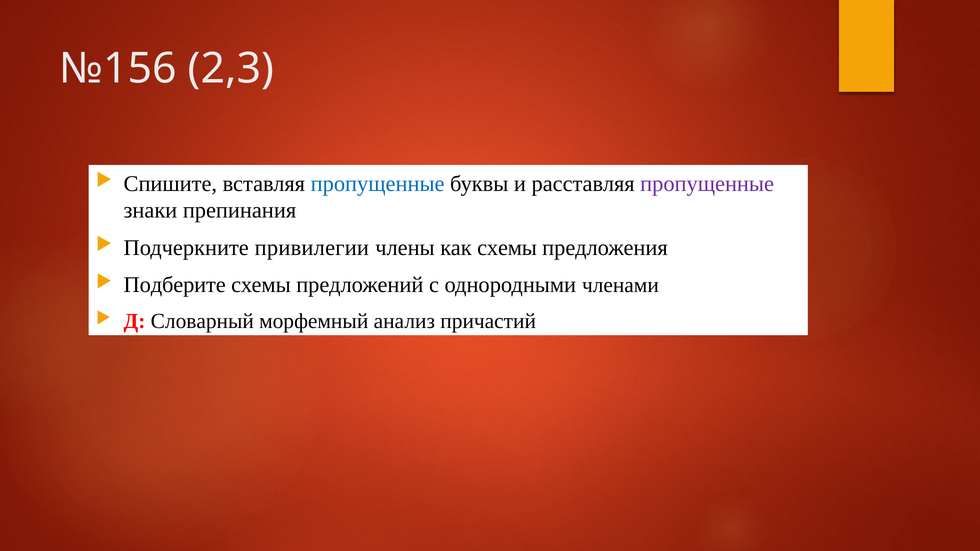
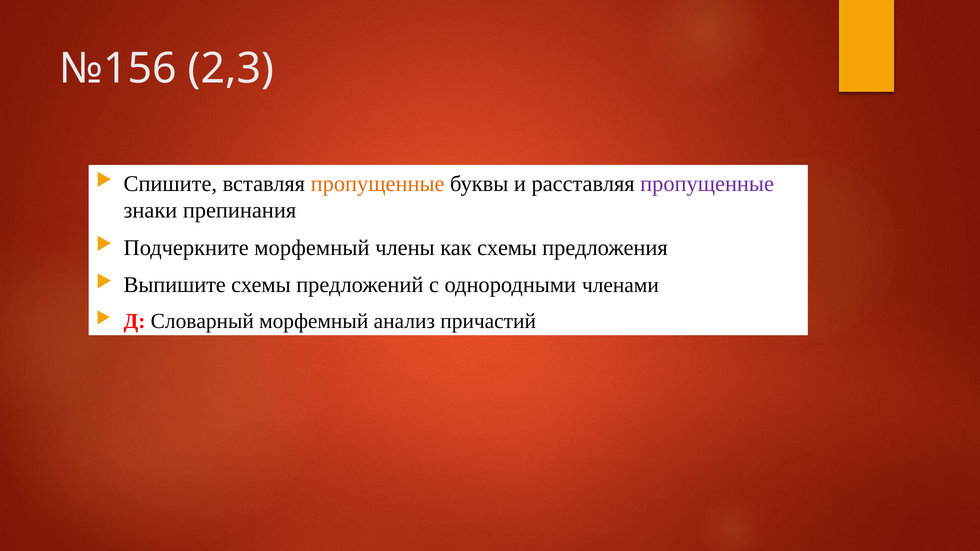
пропущенные at (378, 184) colour: blue -> orange
Подчеркните привилегии: привилегии -> морфемный
Подберите: Подберите -> Выпишите
